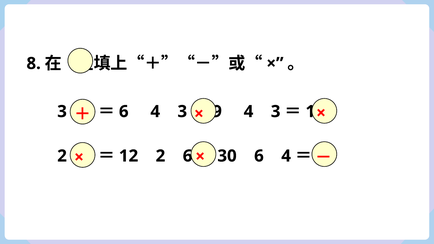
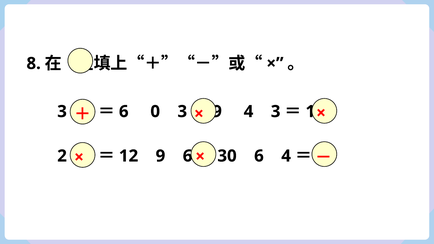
4 at (155, 112): 4 -> 0
2 at (160, 156): 2 -> 9
